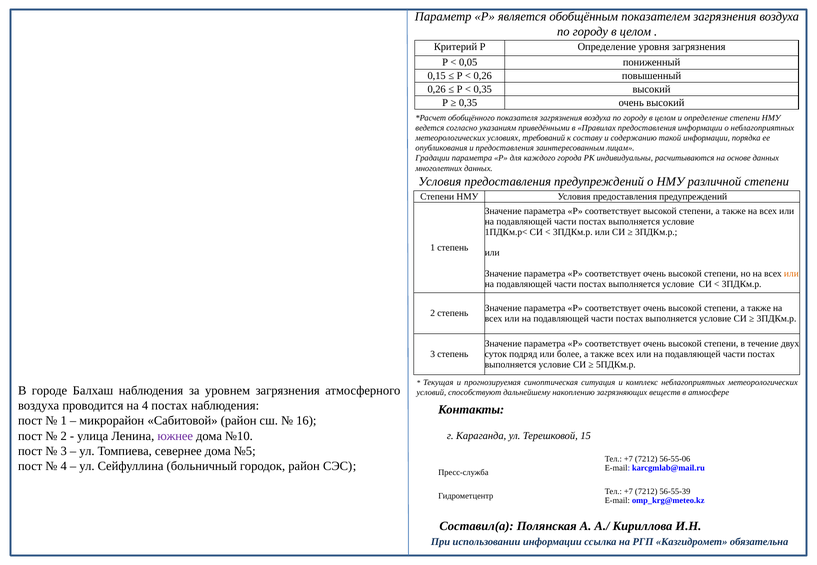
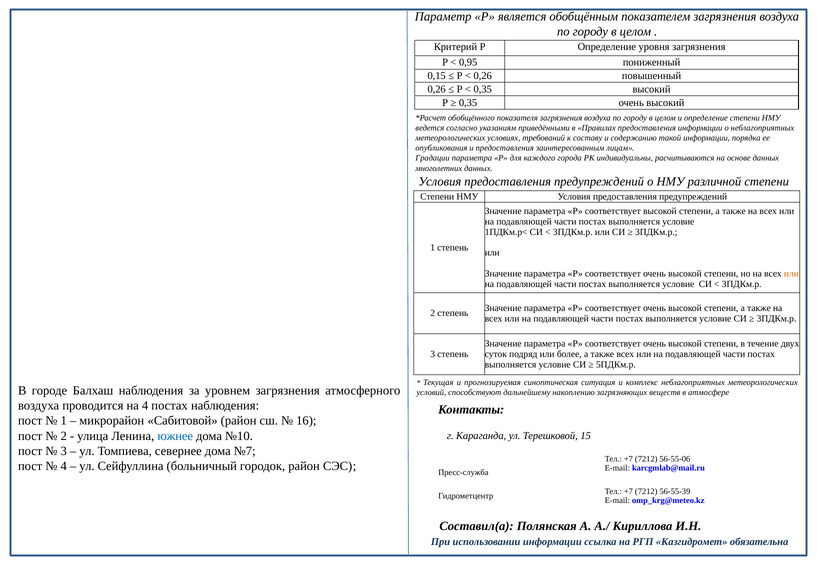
0,05: 0,05 -> 0,95
южнее colour: purple -> blue
№5: №5 -> №7
